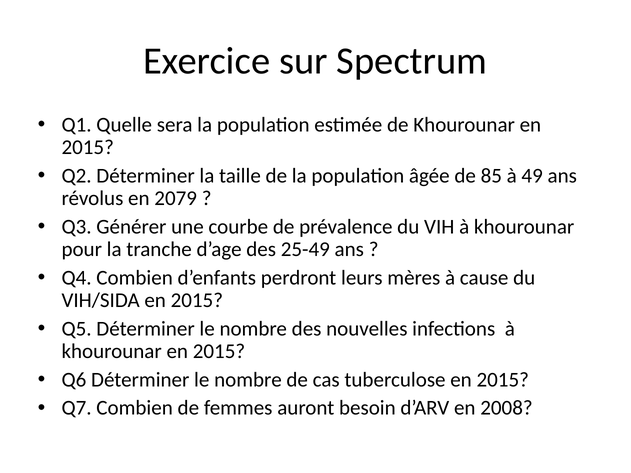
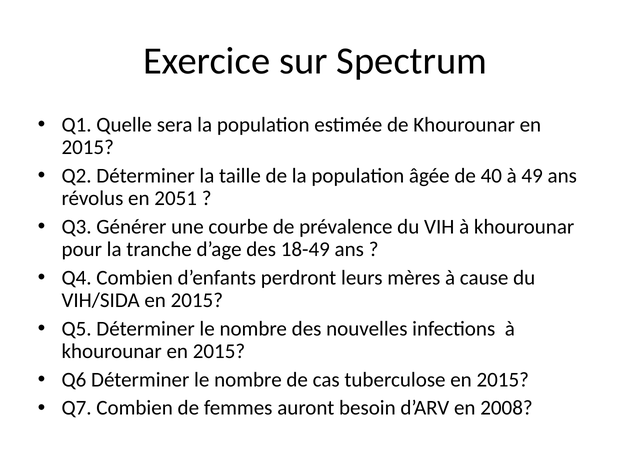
85: 85 -> 40
2079: 2079 -> 2051
25-49: 25-49 -> 18-49
